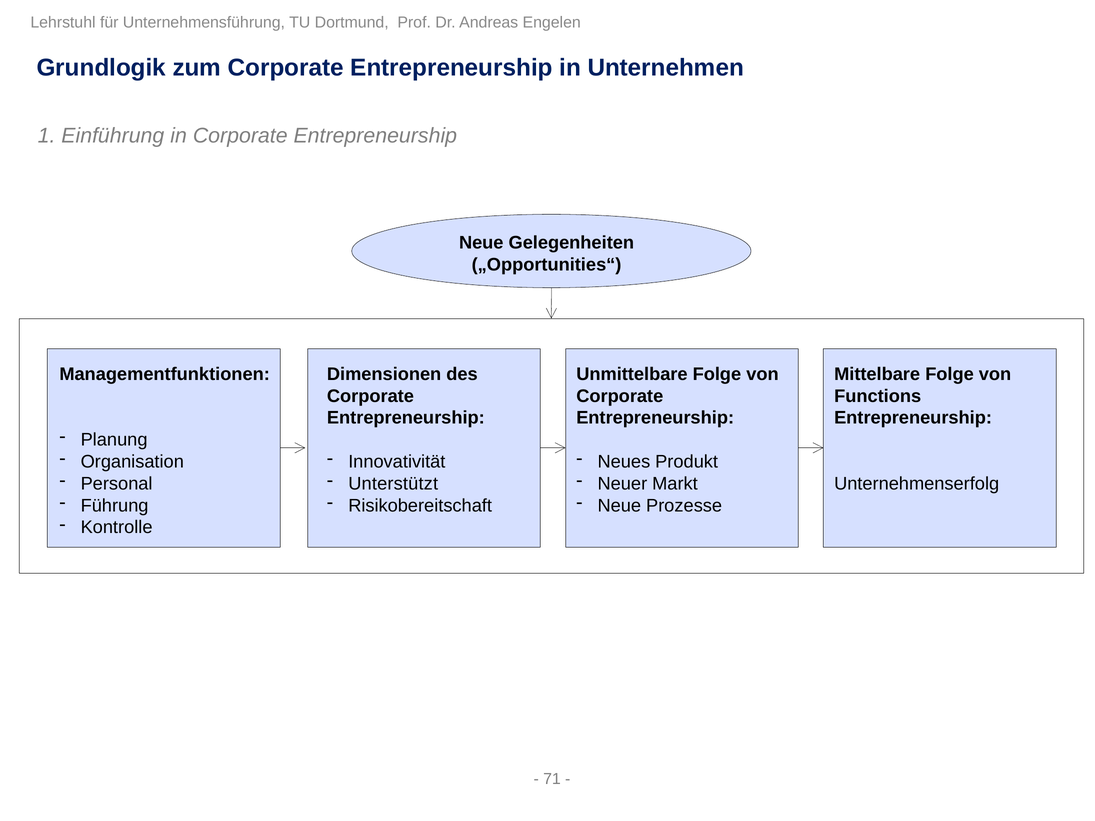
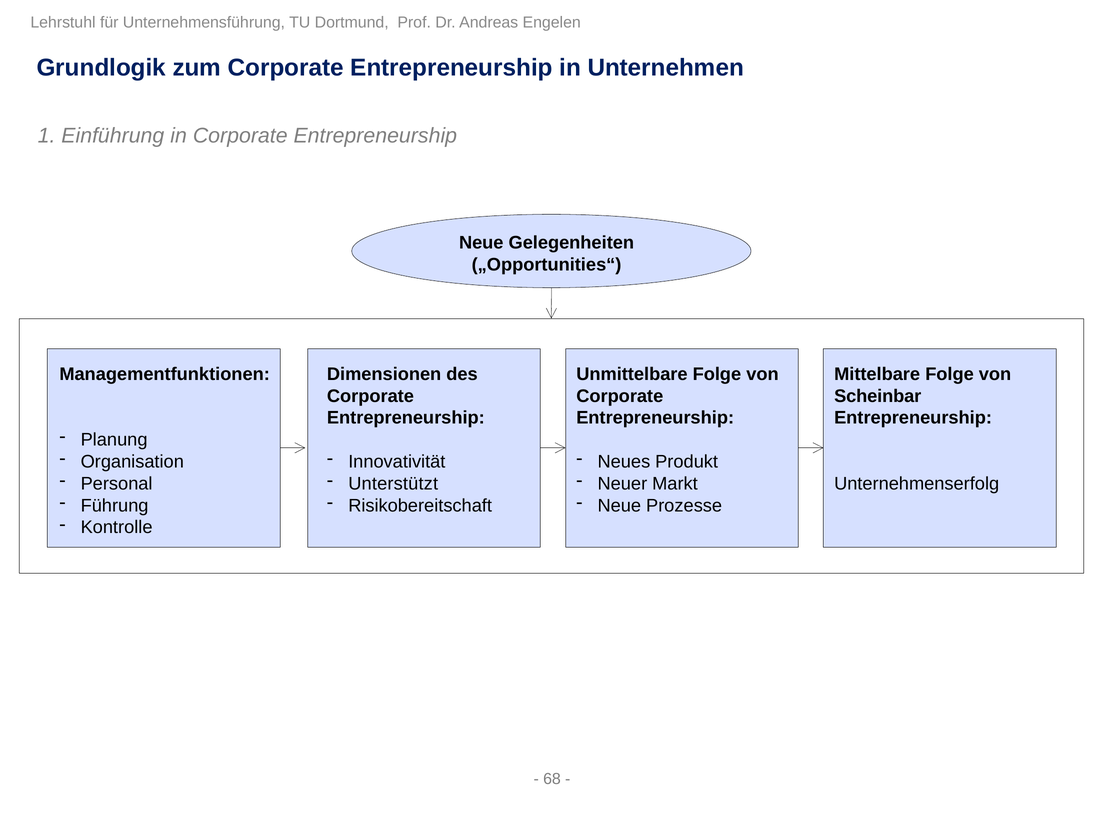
Functions: Functions -> Scheinbar
71: 71 -> 68
